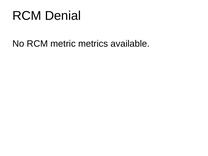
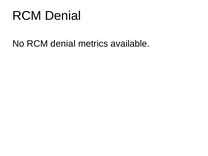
No RCM metric: metric -> denial
